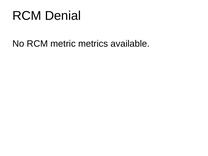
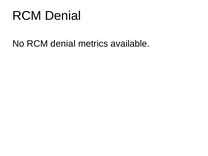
No RCM metric: metric -> denial
